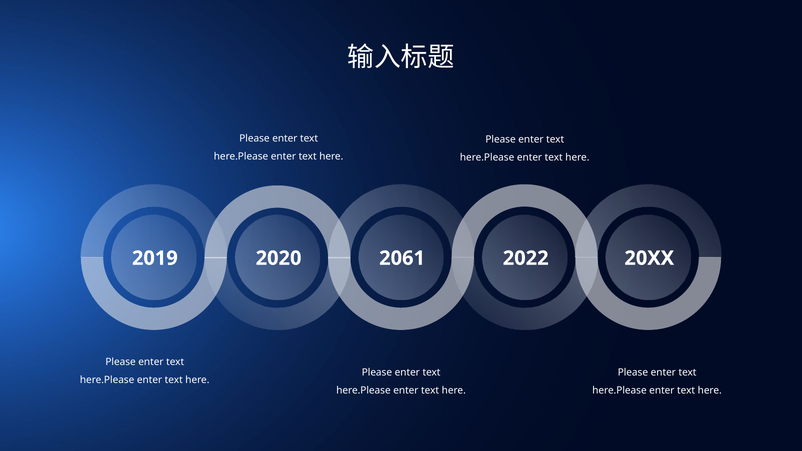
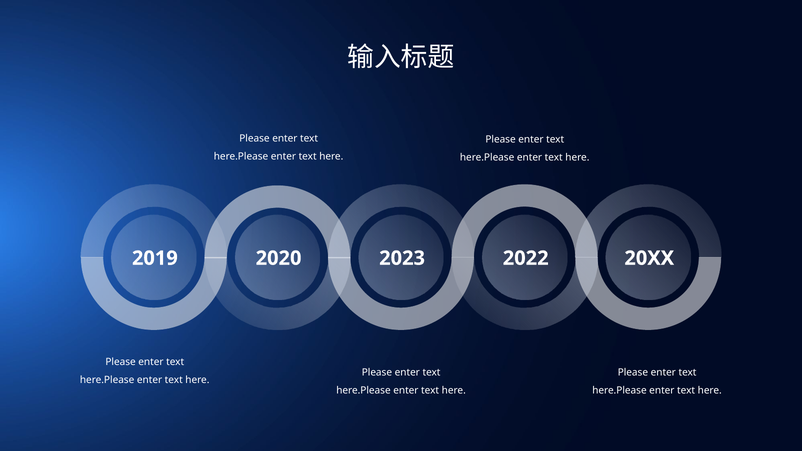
2061: 2061 -> 2023
